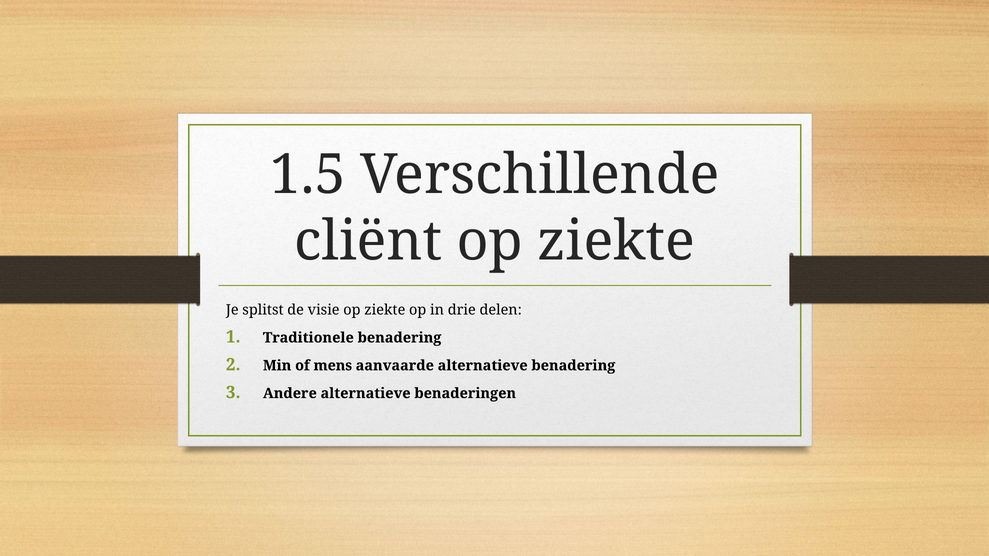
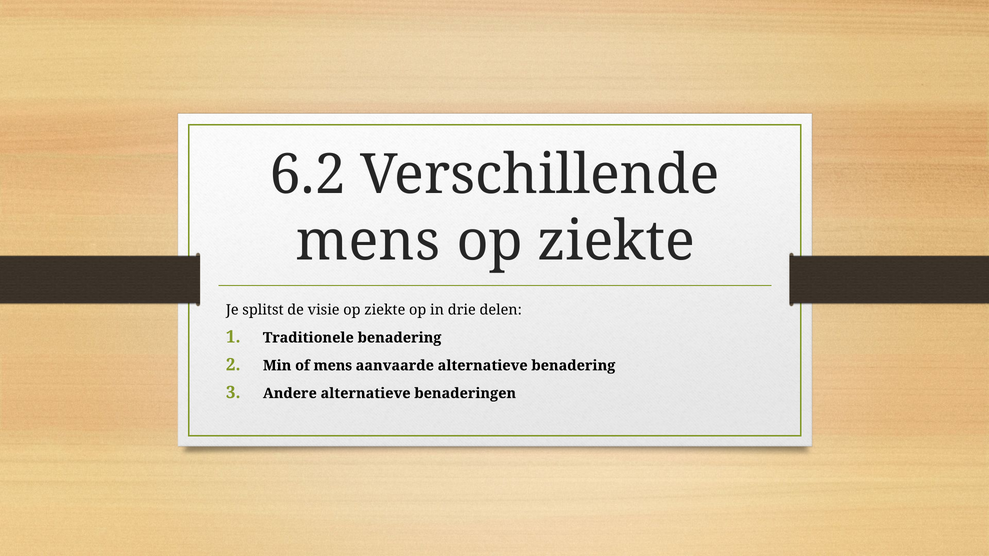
1.5: 1.5 -> 6.2
cliënt at (368, 242): cliënt -> mens
